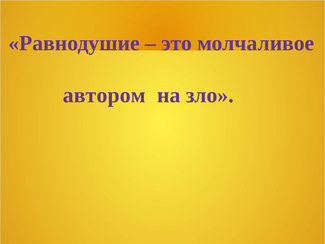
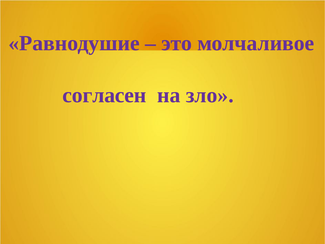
автором: автором -> согласен
